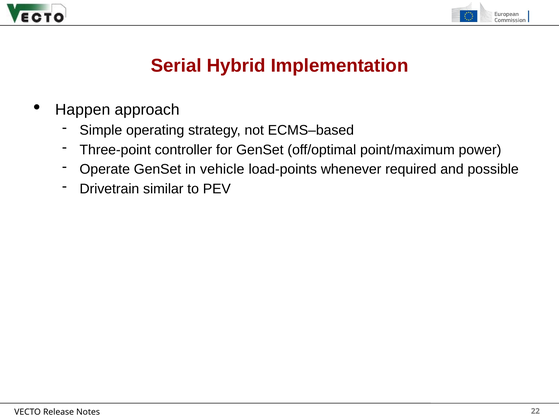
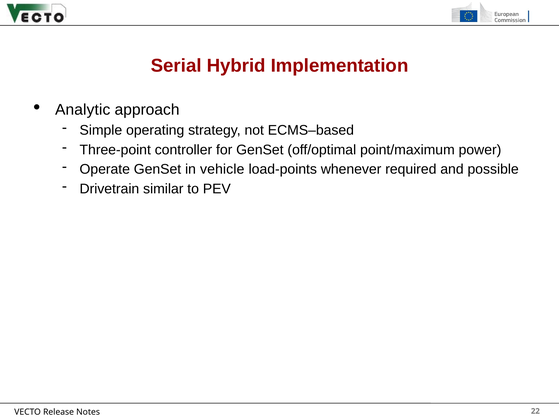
Happen: Happen -> Analytic
